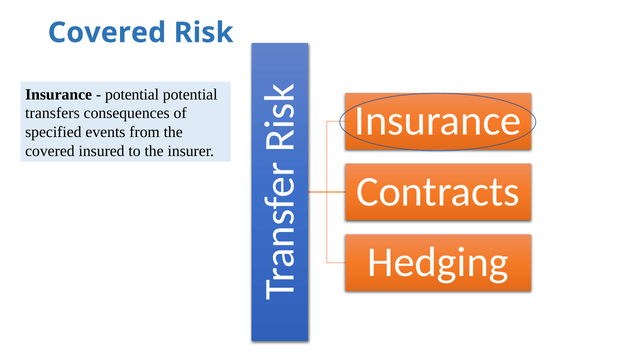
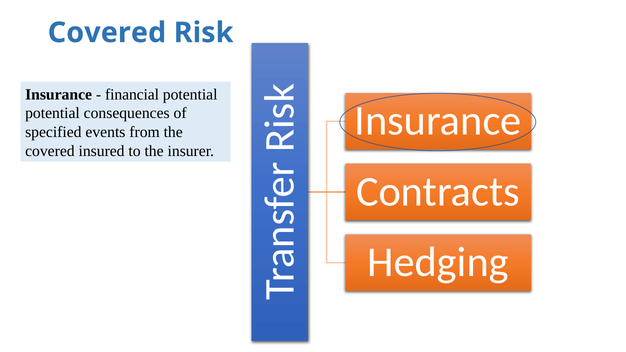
potential at (132, 95): potential -> financial
transfers at (52, 113): transfers -> potential
